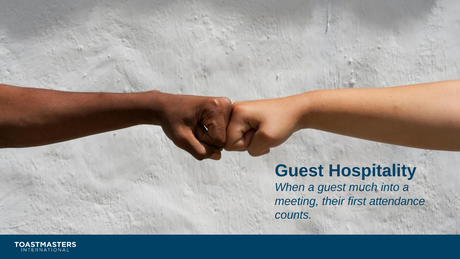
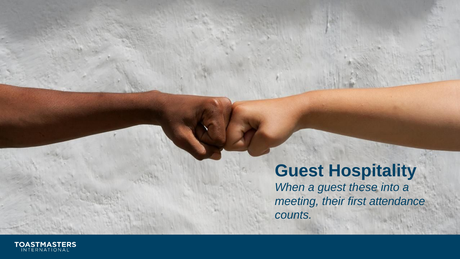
much: much -> these
